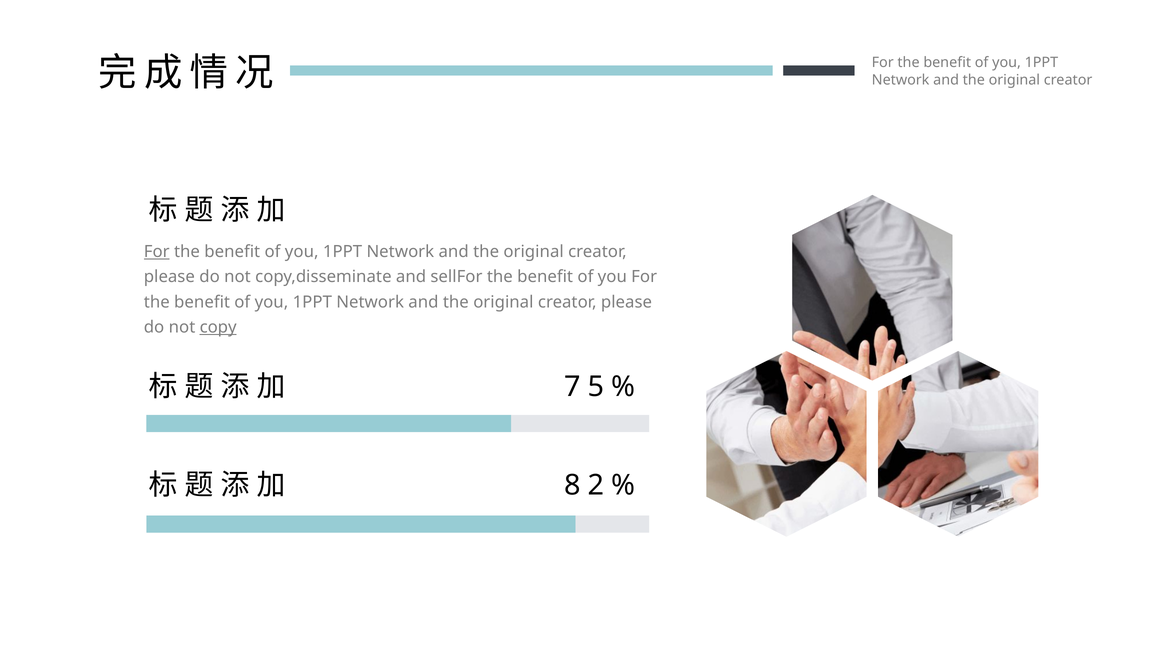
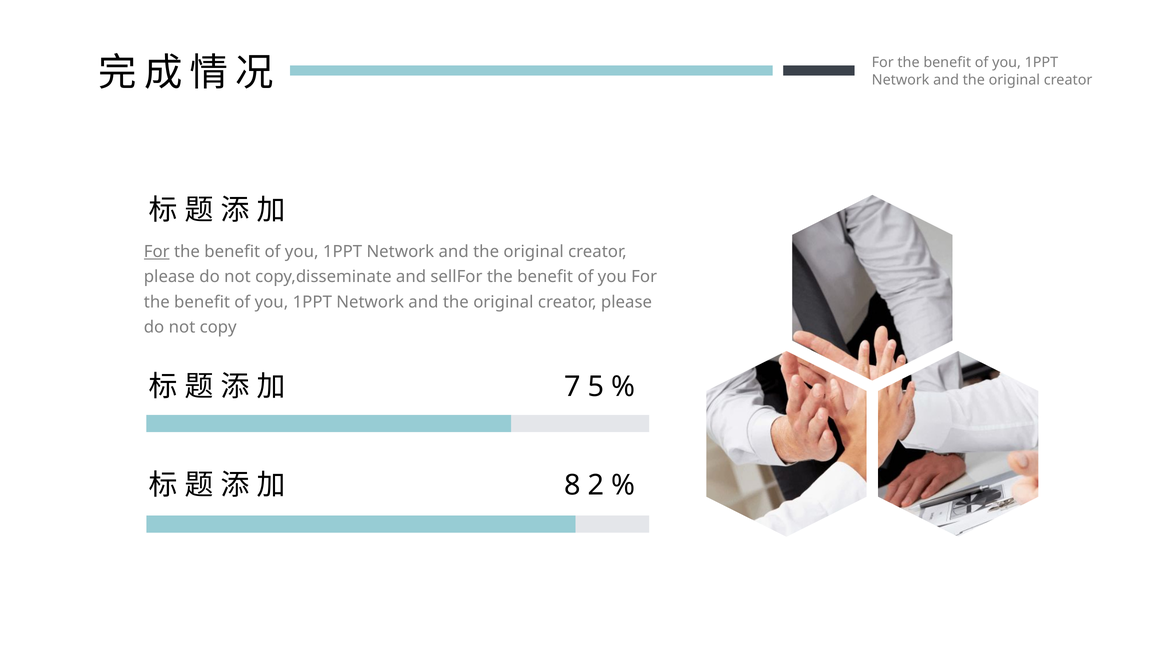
copy underline: present -> none
